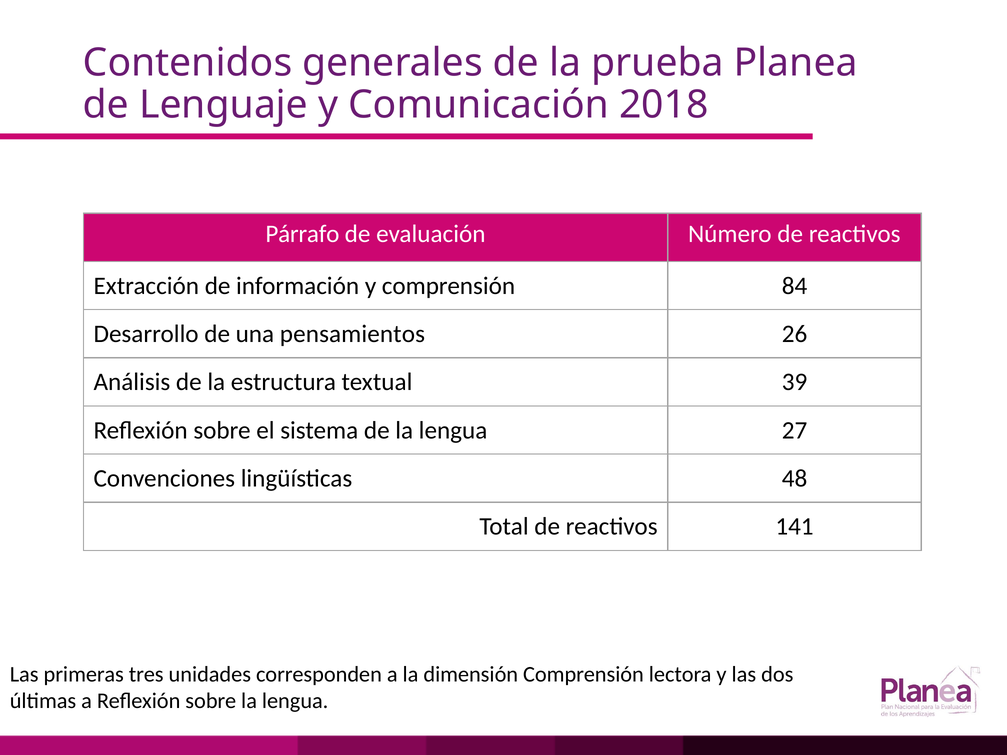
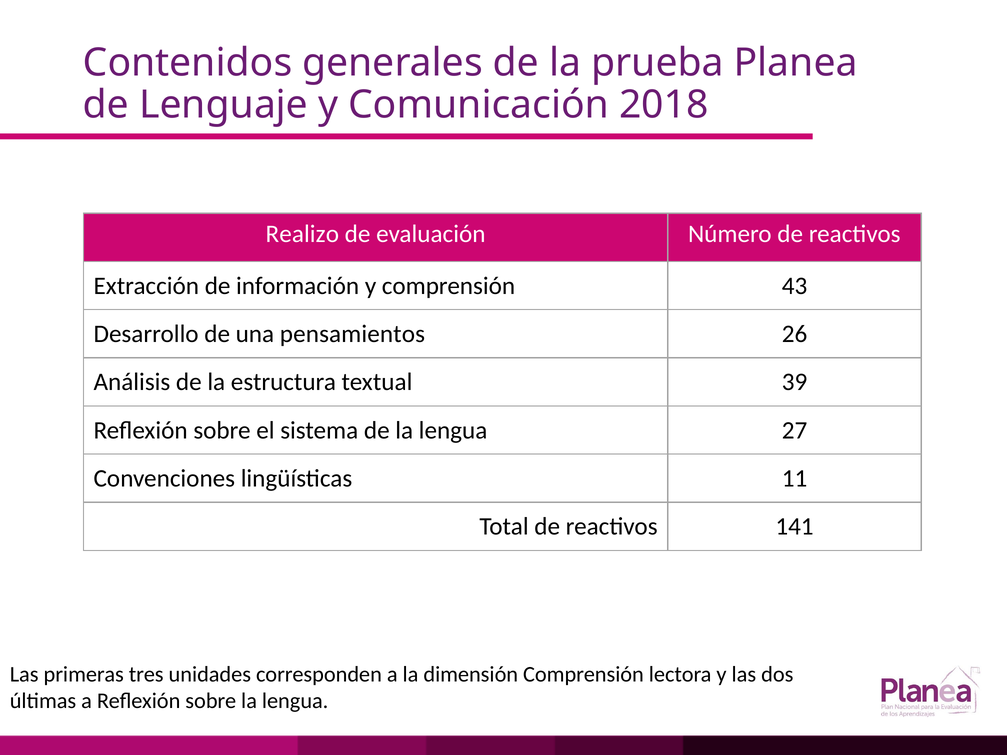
Párrafo: Párrafo -> Realizo
84: 84 -> 43
48: 48 -> 11
